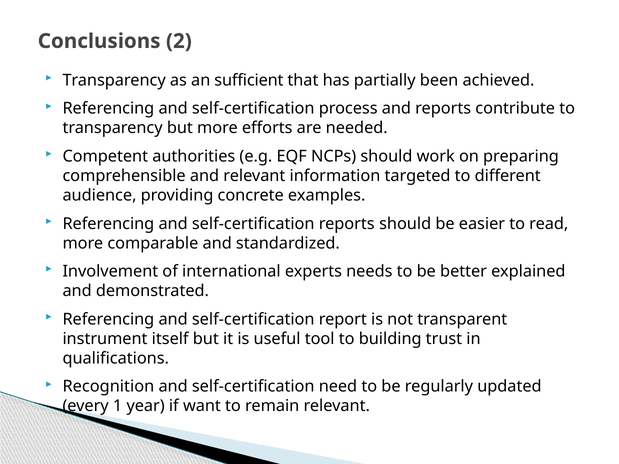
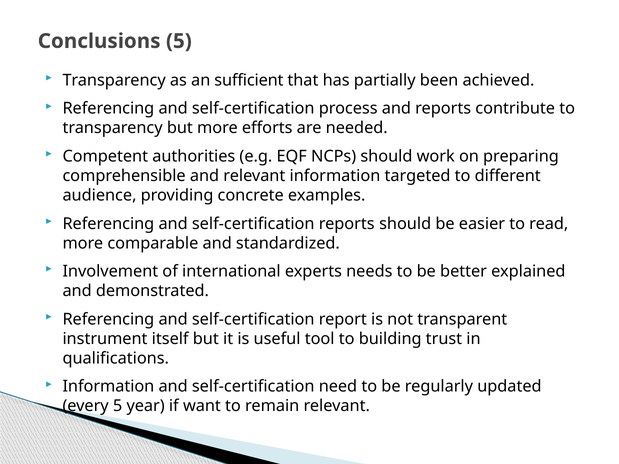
Conclusions 2: 2 -> 5
Recognition at (108, 387): Recognition -> Information
every 1: 1 -> 5
